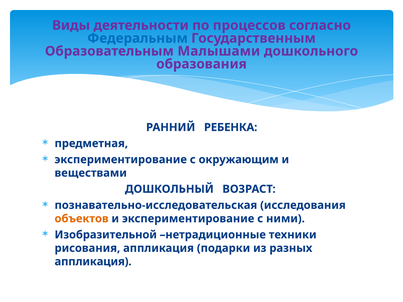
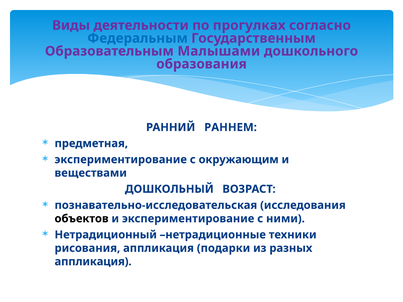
процессов: процессов -> прогулках
РЕБЕНКА: РЕБЕНКА -> РАННЕМ
объектов colour: orange -> black
Изобразительной: Изобразительной -> Нетрадиционный
